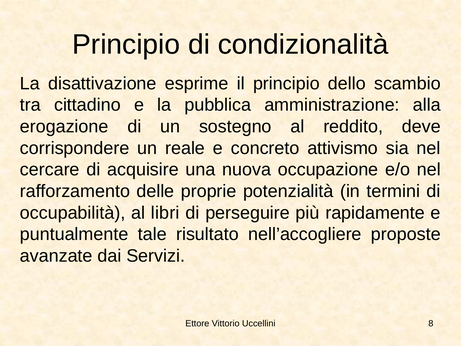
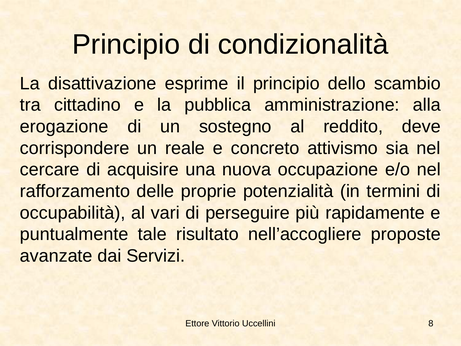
libri: libri -> vari
